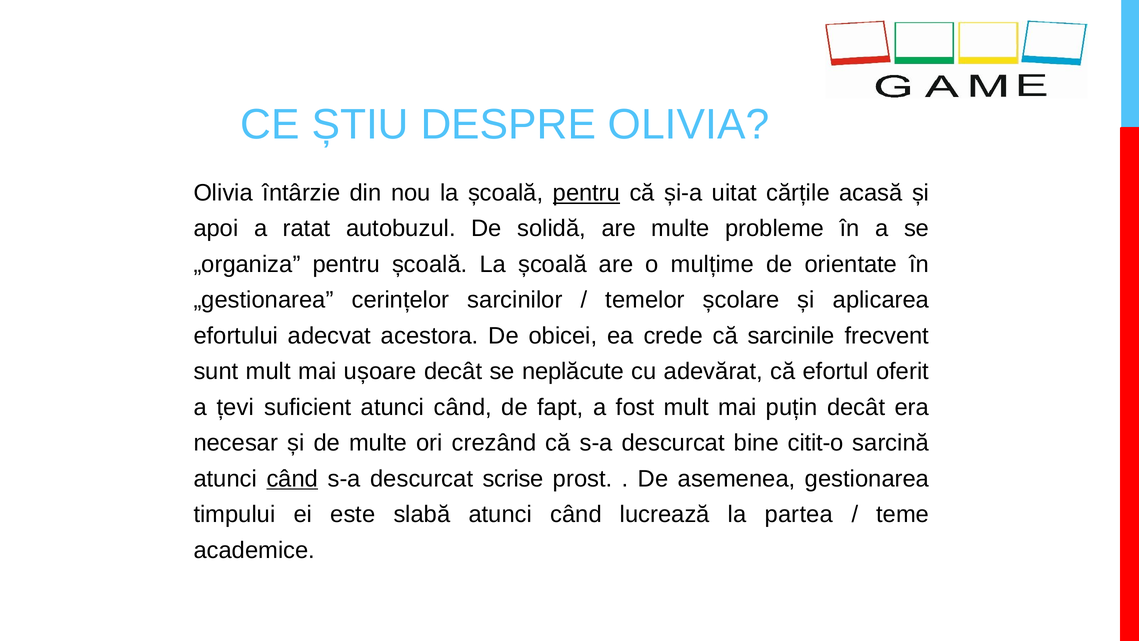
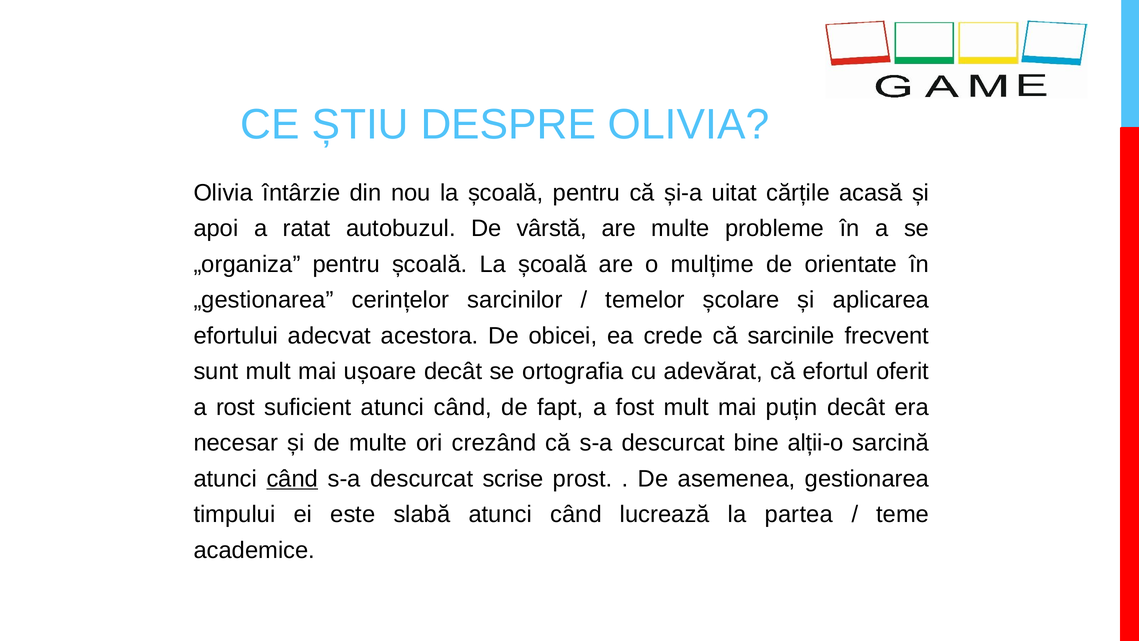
pentru at (586, 193) underline: present -> none
solidă: solidă -> vârstă
neplăcute: neplăcute -> ortografia
țevi: țevi -> rost
citit-o: citit-o -> alții-o
